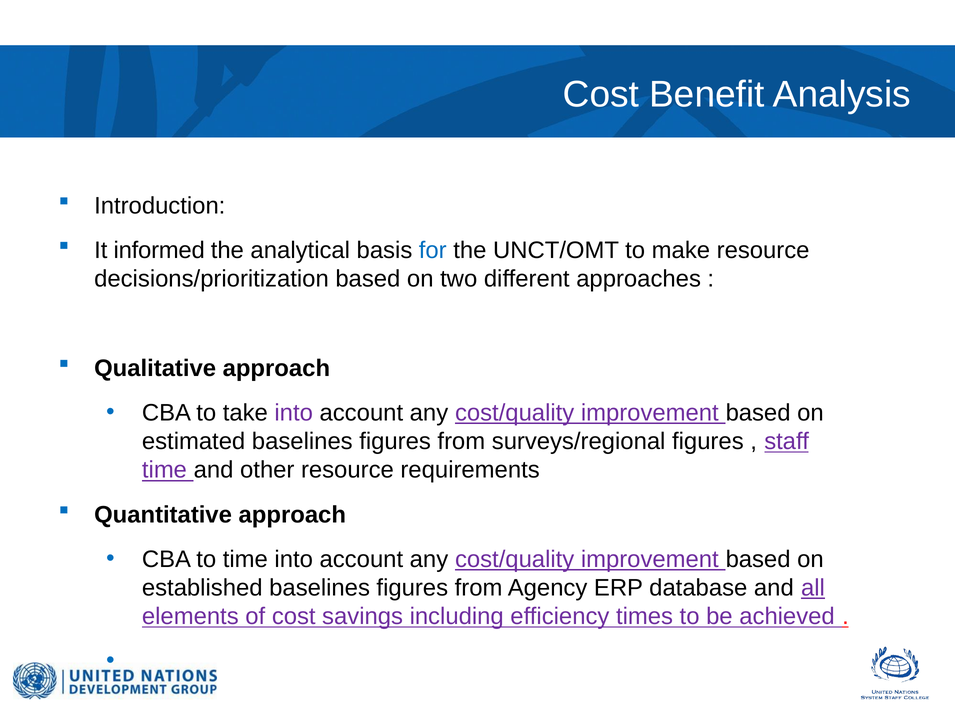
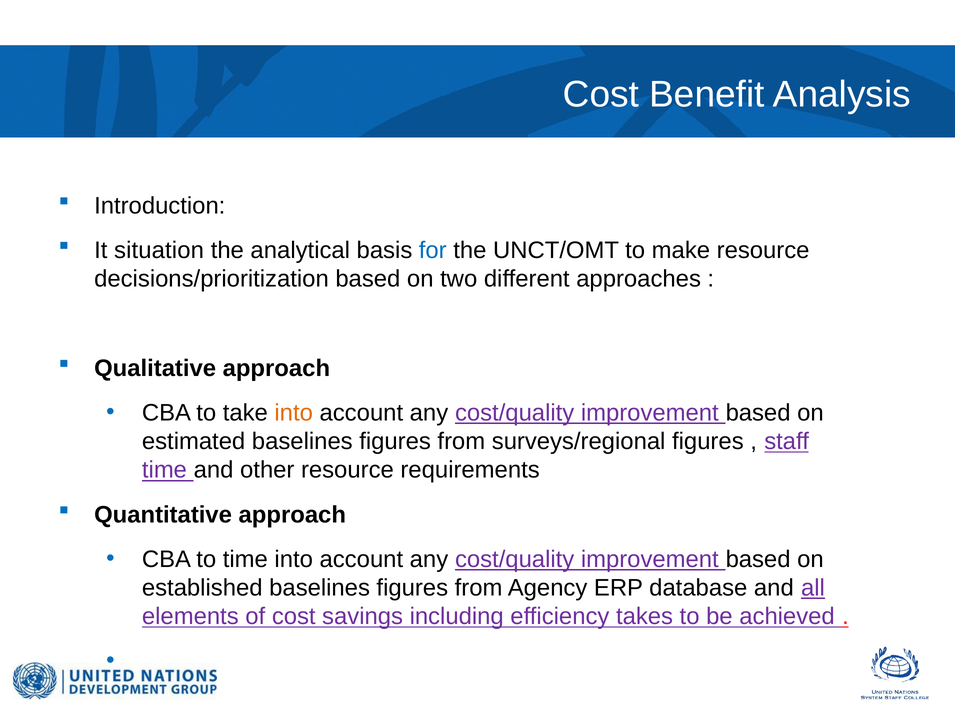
informed: informed -> situation
into at (294, 413) colour: purple -> orange
times: times -> takes
